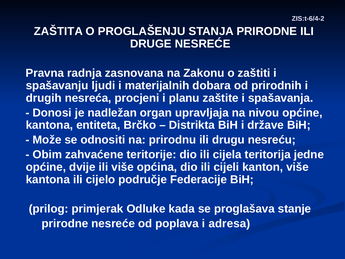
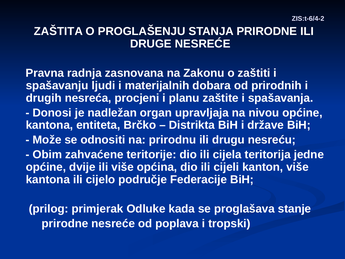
adresa: adresa -> tropski
